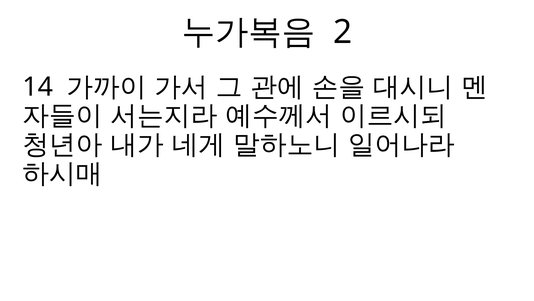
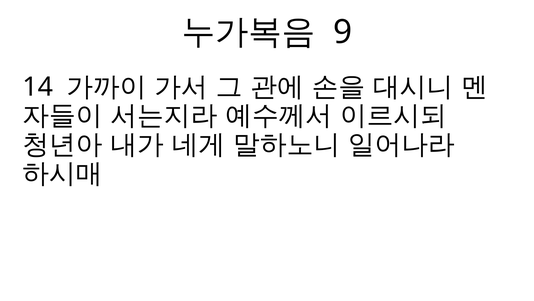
2: 2 -> 9
